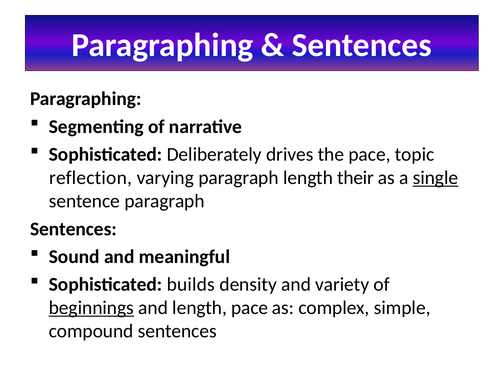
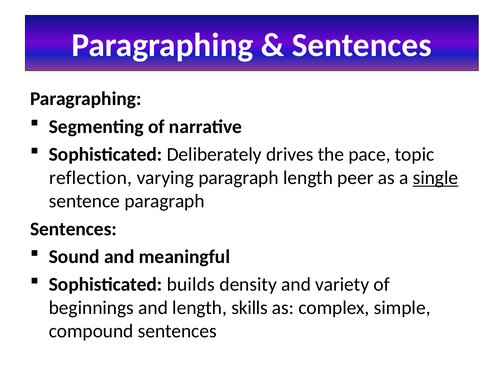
their: their -> peer
beginnings underline: present -> none
length pace: pace -> skills
